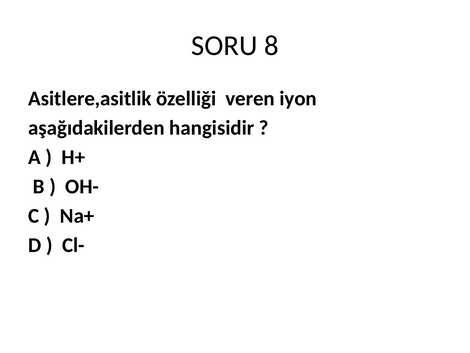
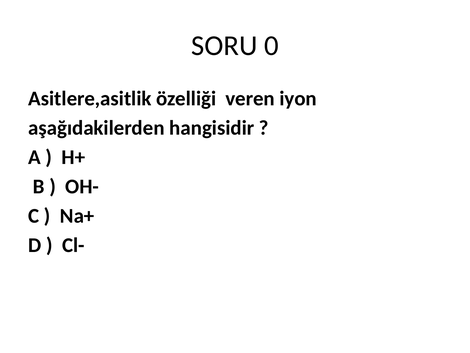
8: 8 -> 0
